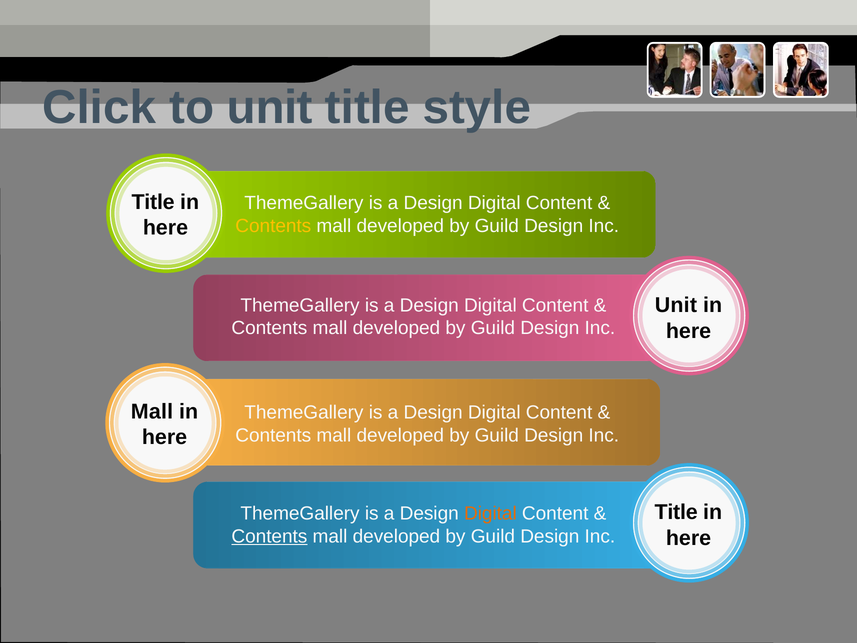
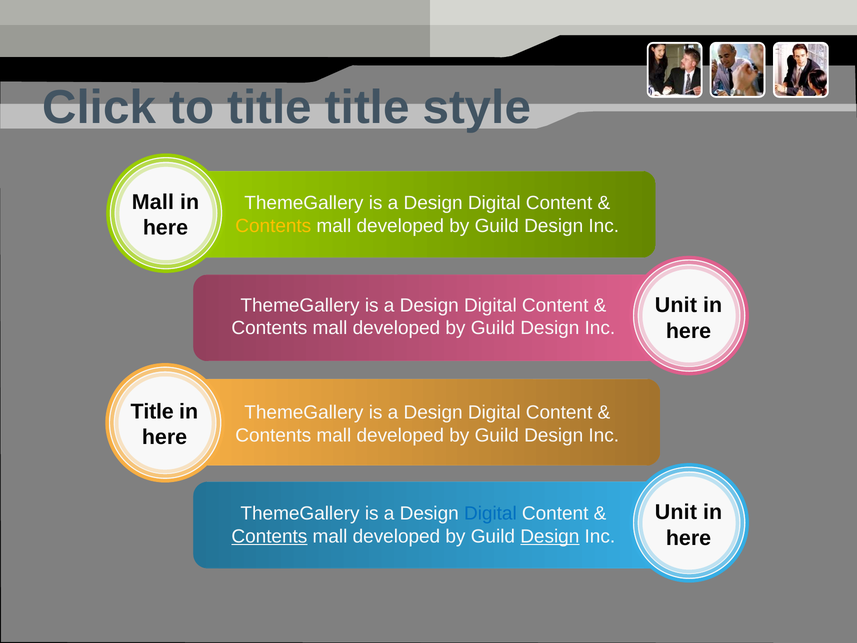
to unit: unit -> title
Title at (153, 202): Title -> Mall
Mall at (152, 411): Mall -> Title
Title at (676, 512): Title -> Unit
Digital at (490, 513) colour: orange -> blue
Design at (550, 536) underline: none -> present
